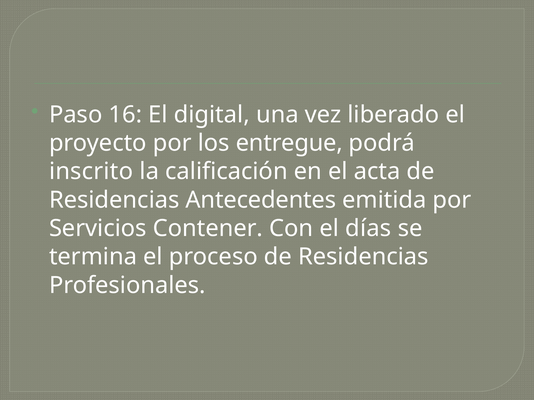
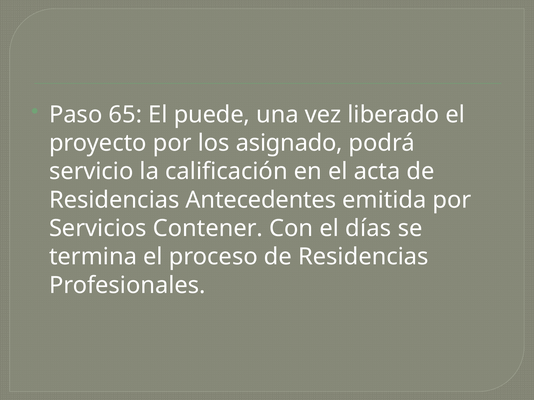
16: 16 -> 65
digital: digital -> puede
entregue: entregue -> asignado
inscrito: inscrito -> servicio
